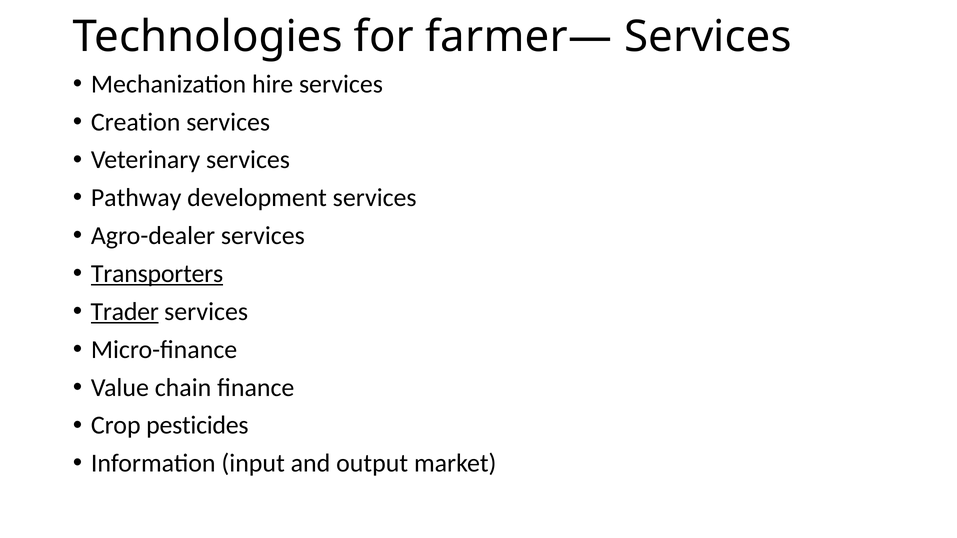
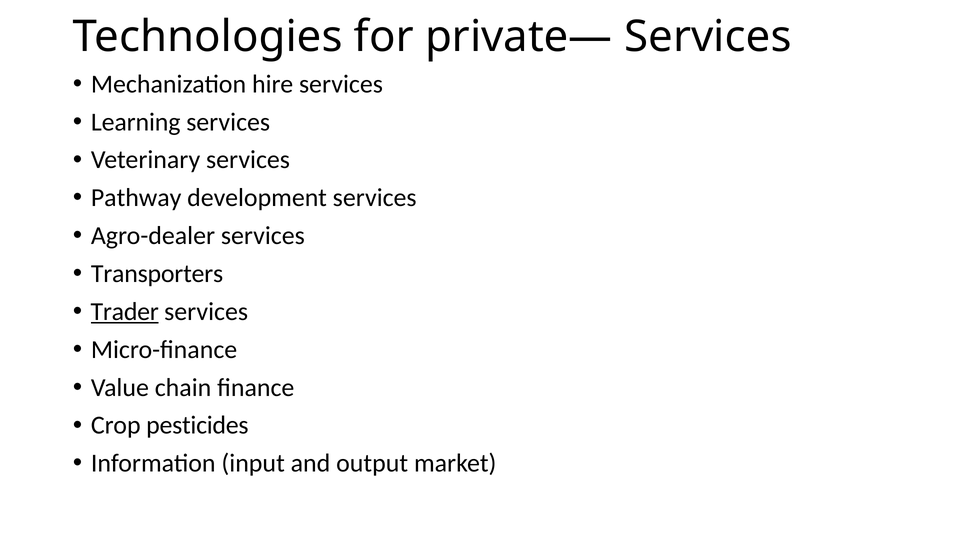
farmer—: farmer— -> private—
Creation: Creation -> Learning
Transporters underline: present -> none
